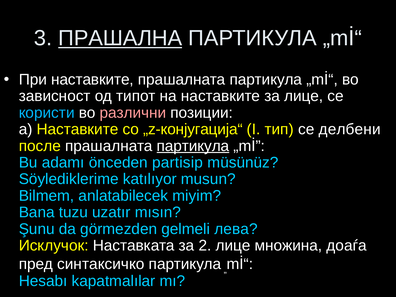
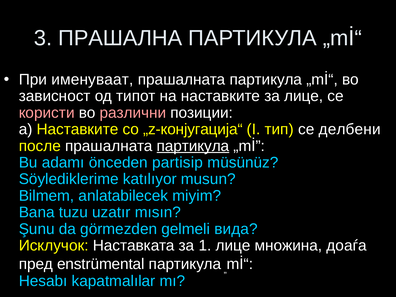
ПРАШАЛНА underline: present -> none
При наставките: наставките -> именуваат
користи colour: light blue -> pink
лева: лева -> вида
2: 2 -> 1
синтаксичко: синтаксичко -> enstrümental
